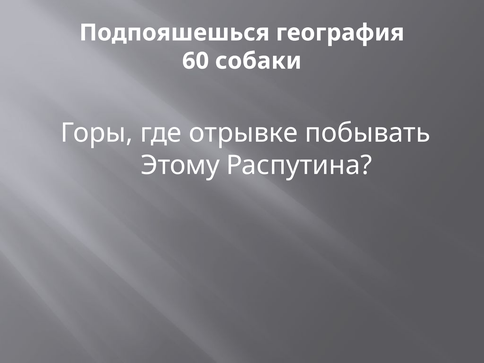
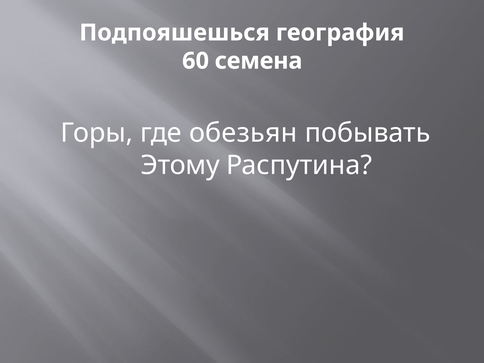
собаки: собаки -> семена
отрывке: отрывке -> обезьян
